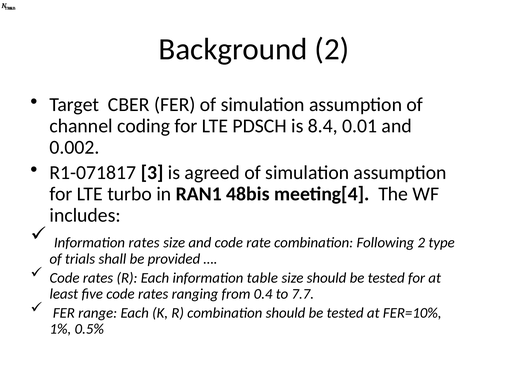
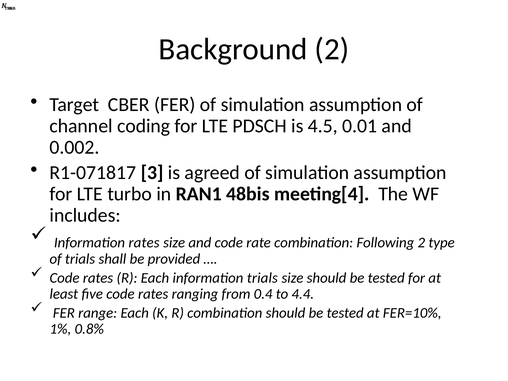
8.4: 8.4 -> 4.5
information table: table -> trials
7.7: 7.7 -> 4.4
0.5%: 0.5% -> 0.8%
